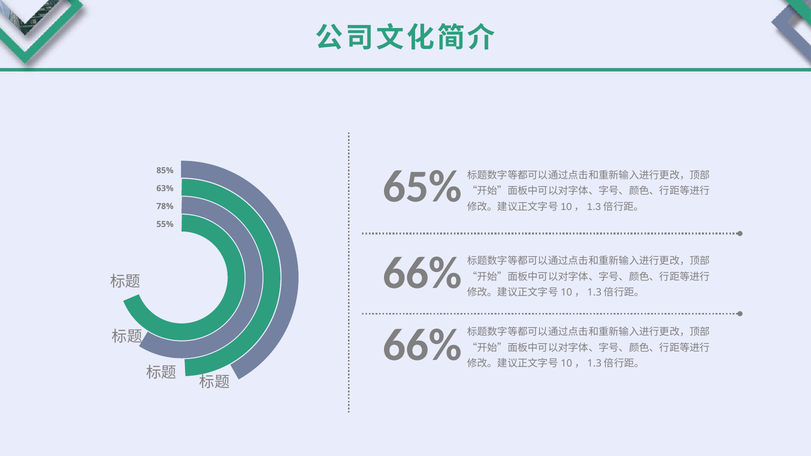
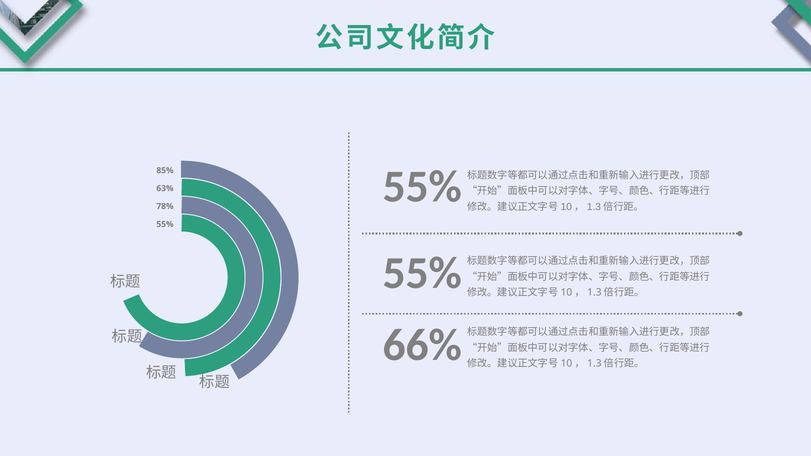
65% at (422, 187): 65% -> 55%
66% at (422, 273): 66% -> 55%
